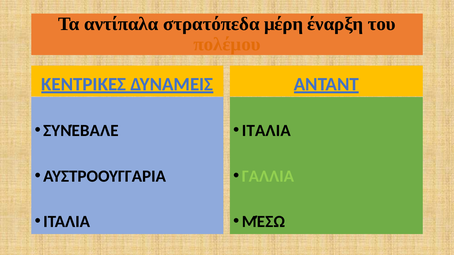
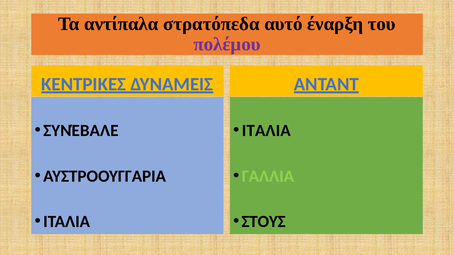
μέρη: μέρη -> αυτό
πολέμου colour: orange -> purple
ΜΈΣΩ: ΜΈΣΩ -> ΣΤΟΥΣ
